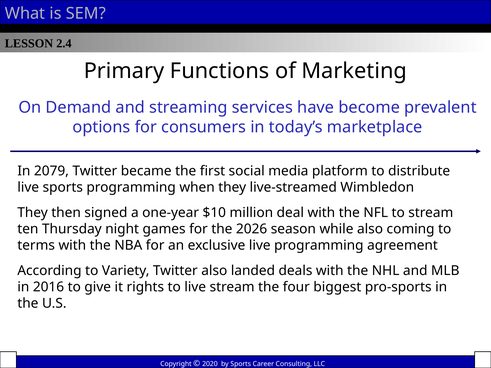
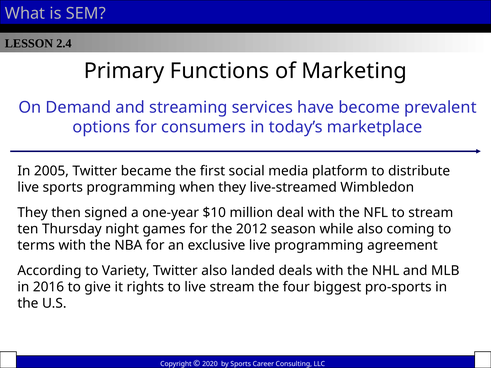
2079: 2079 -> 2005
2026: 2026 -> 2012
